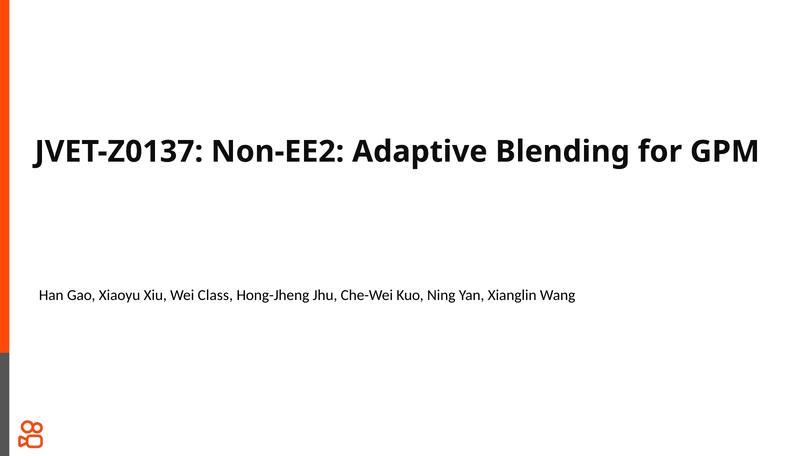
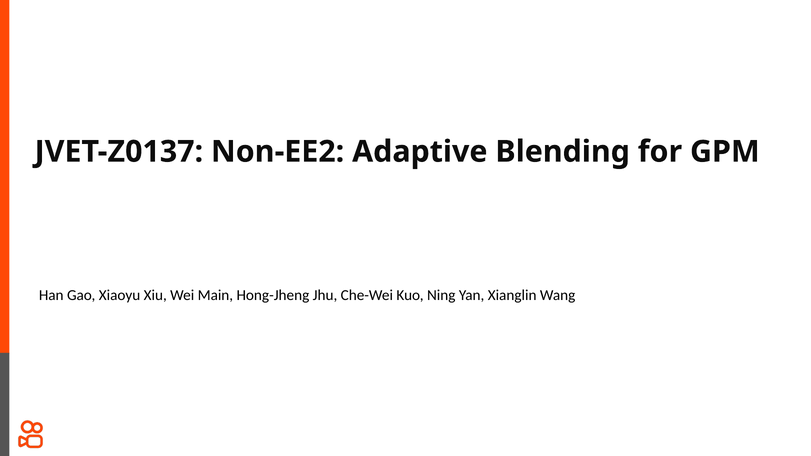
Class: Class -> Main
